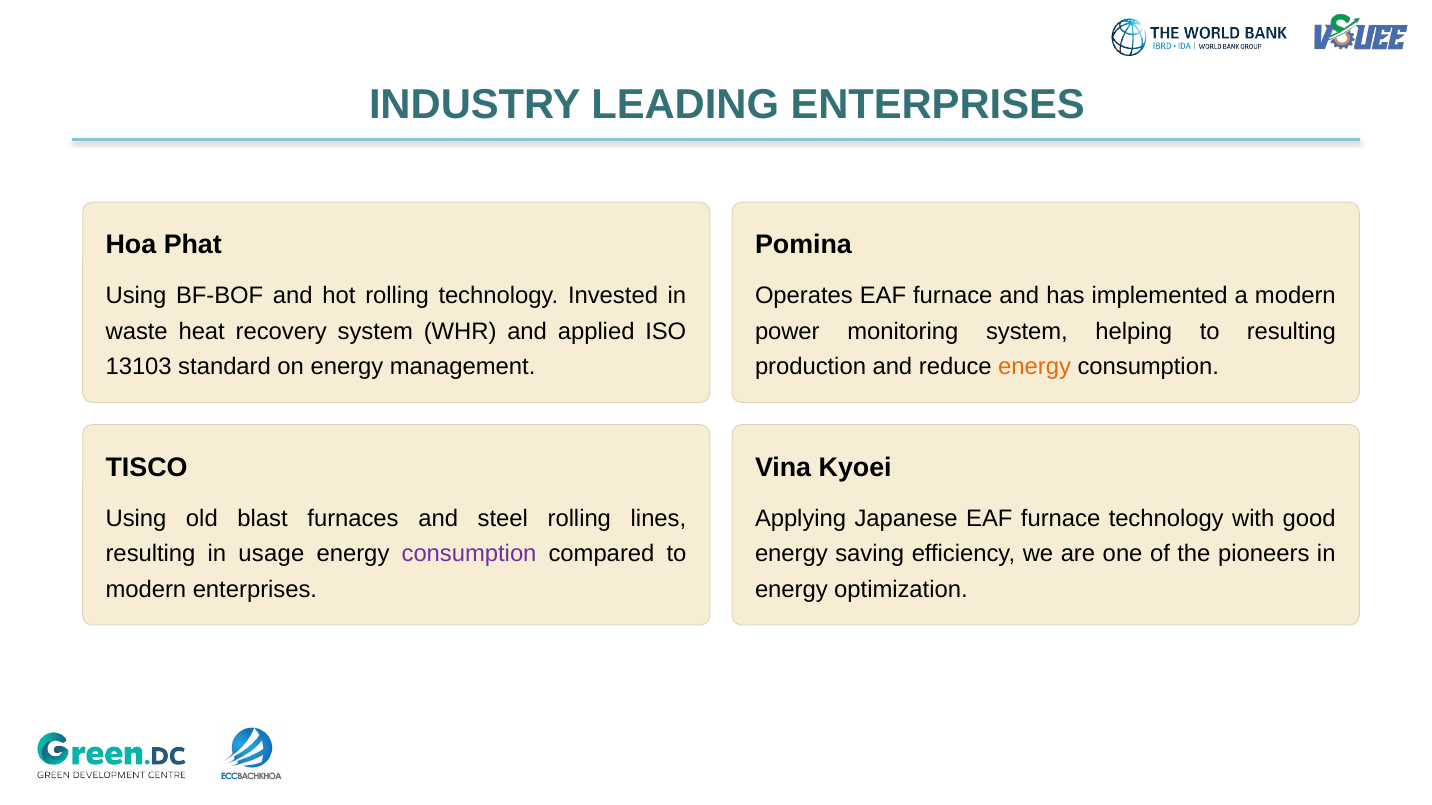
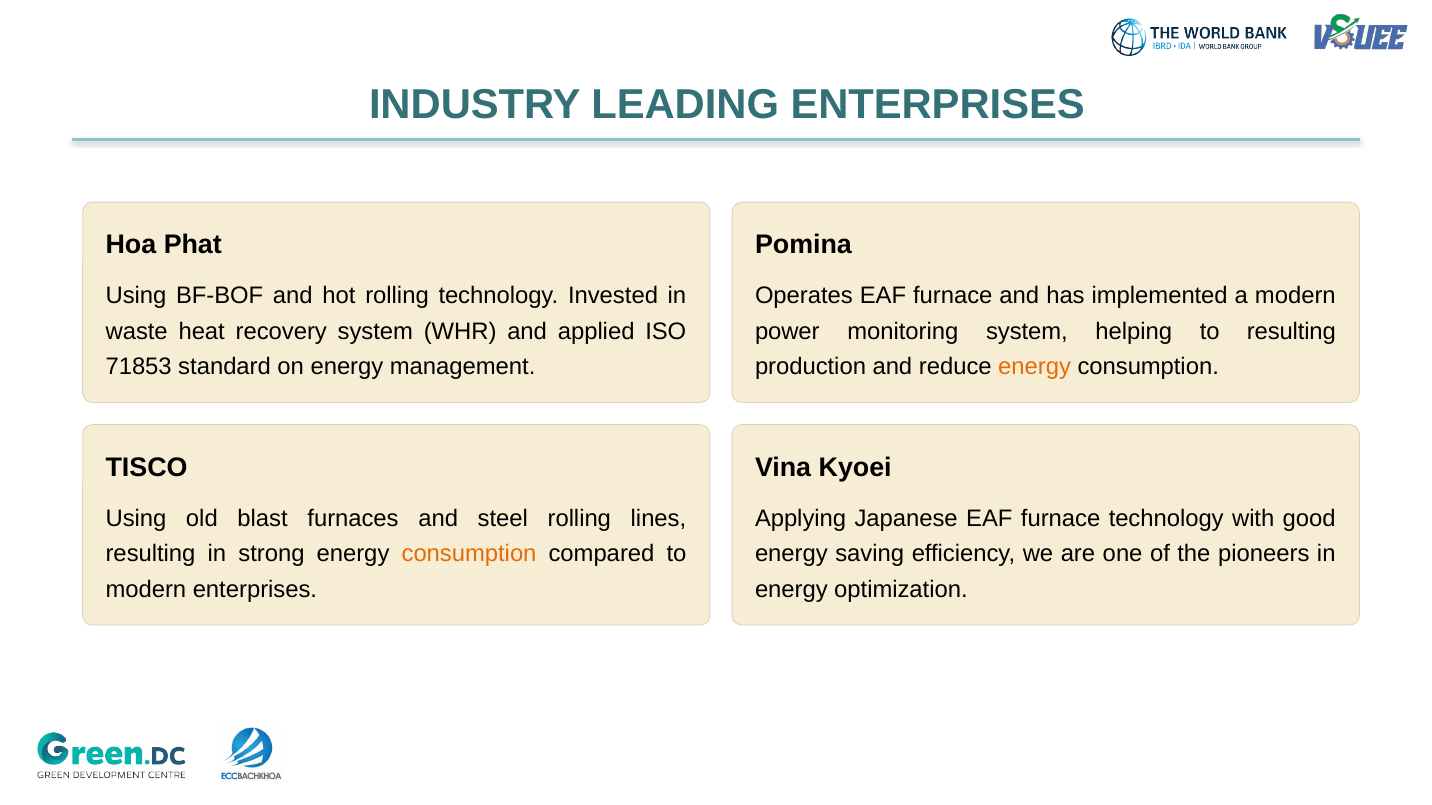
13103: 13103 -> 71853
usage: usage -> strong
consumption at (469, 554) colour: purple -> orange
